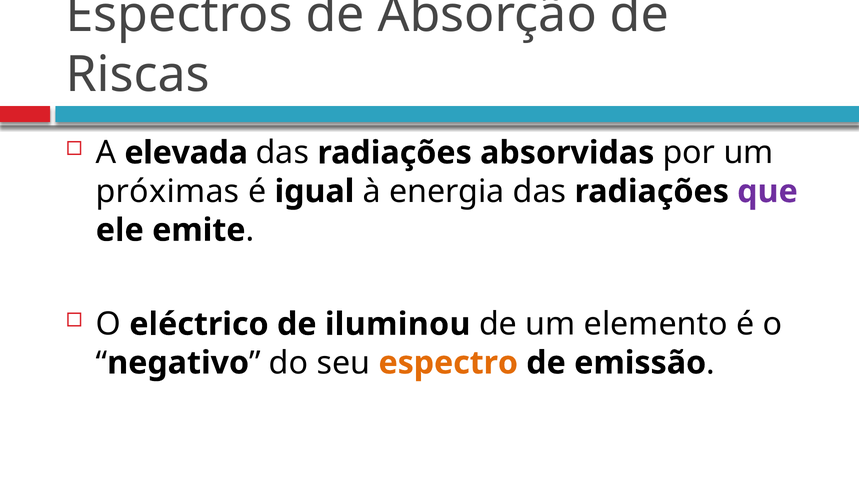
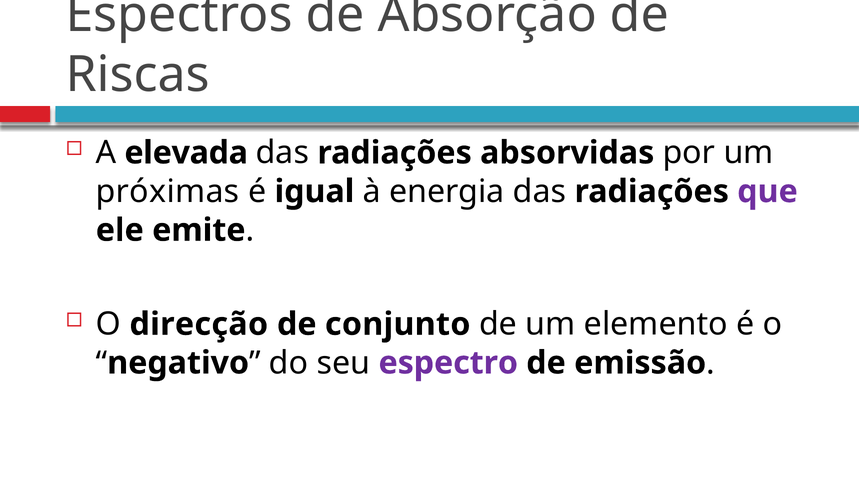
eléctrico: eléctrico -> direcção
iluminou: iluminou -> conjunto
espectro colour: orange -> purple
